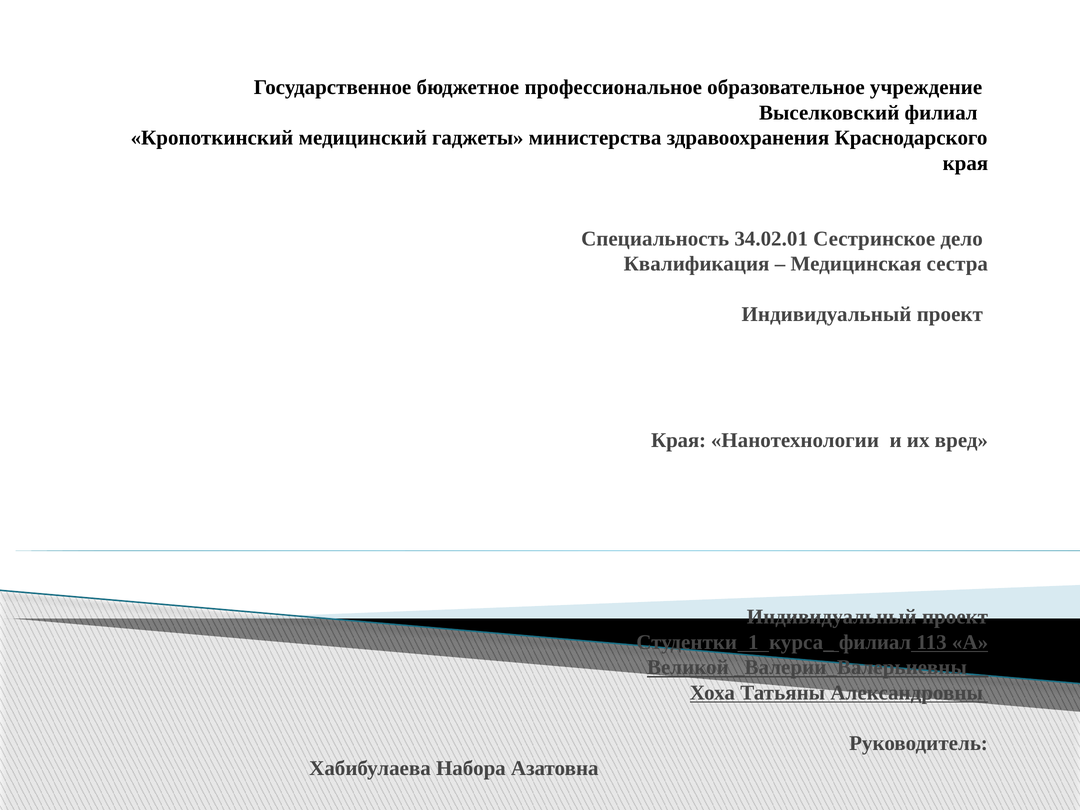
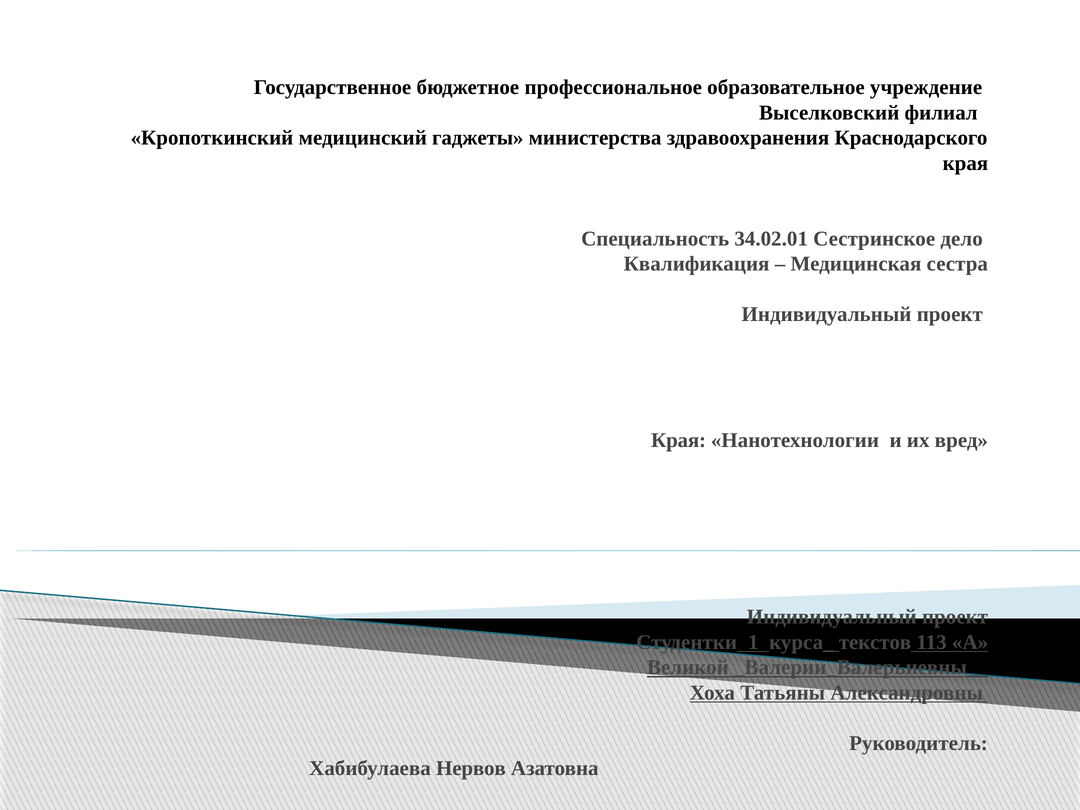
курса_ филиал: филиал -> текстов
Набора: Набора -> Нервов
